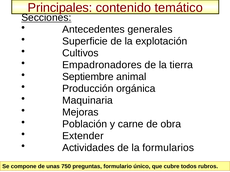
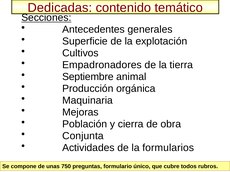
Principales: Principales -> Dedicadas
carne: carne -> cierra
Extender: Extender -> Conjunta
